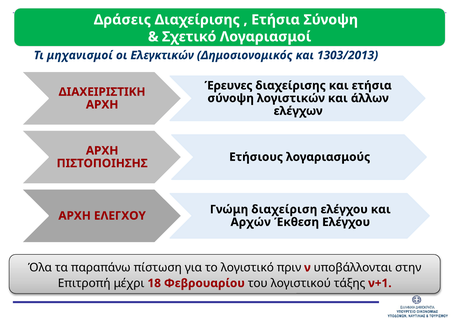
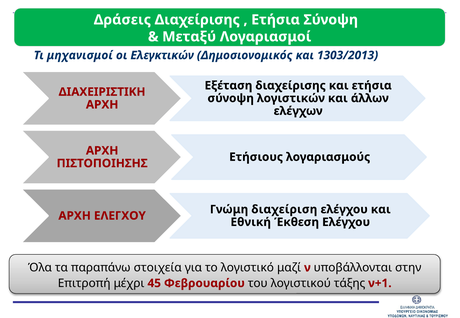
Σχετικό: Σχετικό -> Μεταξύ
Έρευνες: Έρευνες -> Εξέταση
Αρχών: Αρχών -> Εθνική
πίστωση: πίστωση -> στοιχεία
πριν: πριν -> μαζί
18: 18 -> 45
